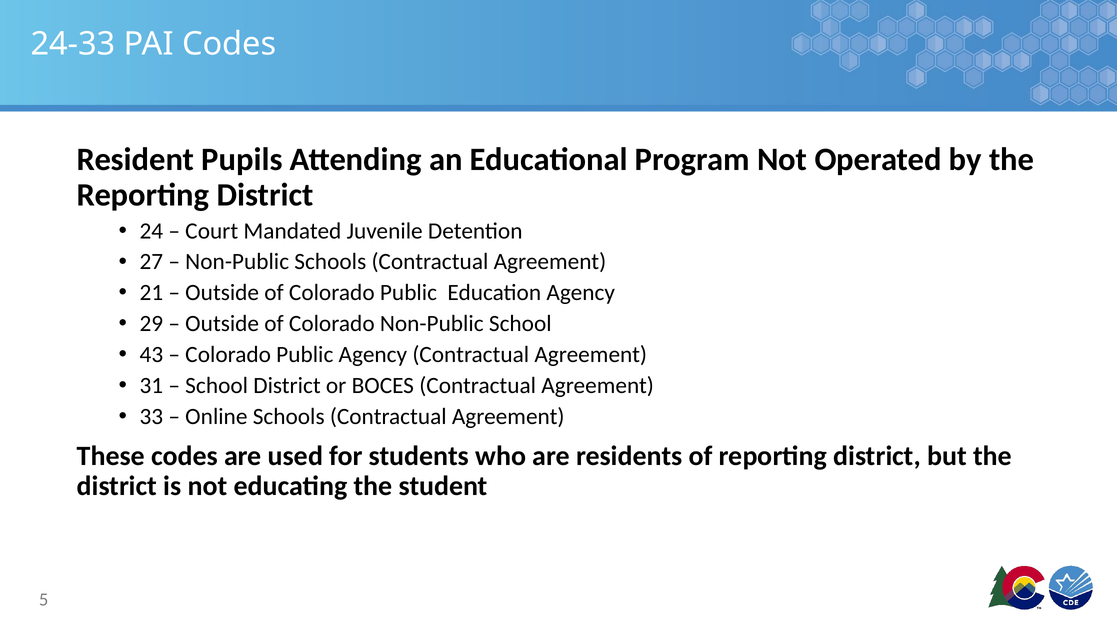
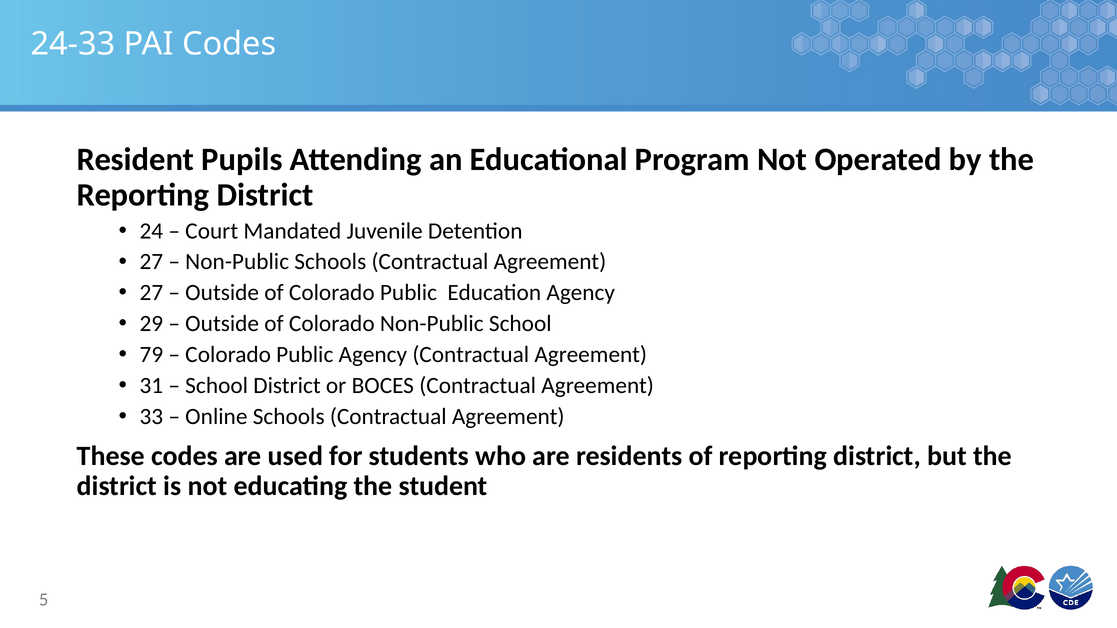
21 at (151, 293): 21 -> 27
43: 43 -> 79
